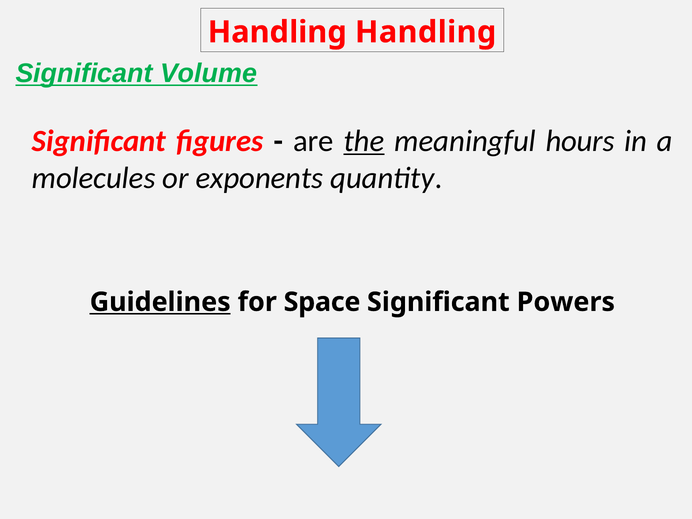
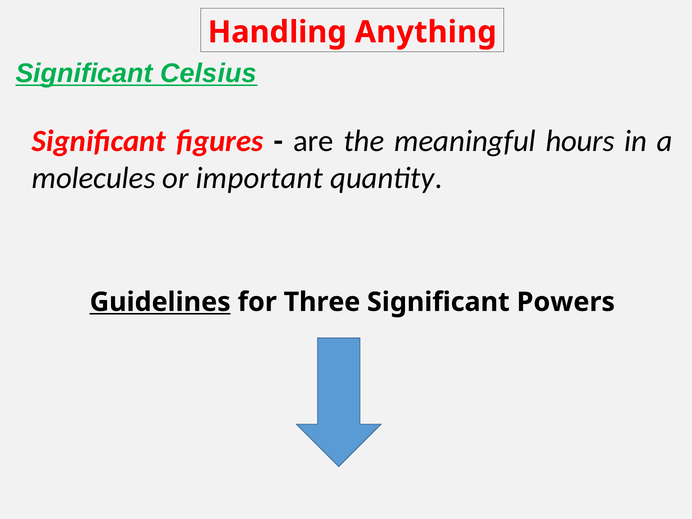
Handling Handling: Handling -> Anything
Volume: Volume -> Celsius
the underline: present -> none
exponents: exponents -> important
Space: Space -> Three
